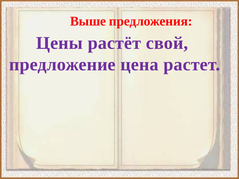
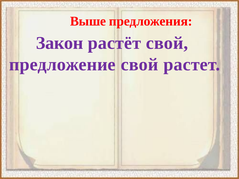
Цены: Цены -> Закон
предложение цена: цена -> свой
